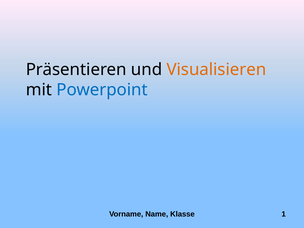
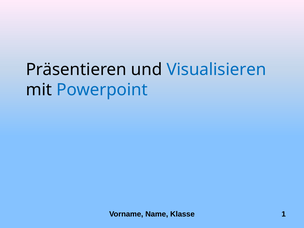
Visualisieren colour: orange -> blue
